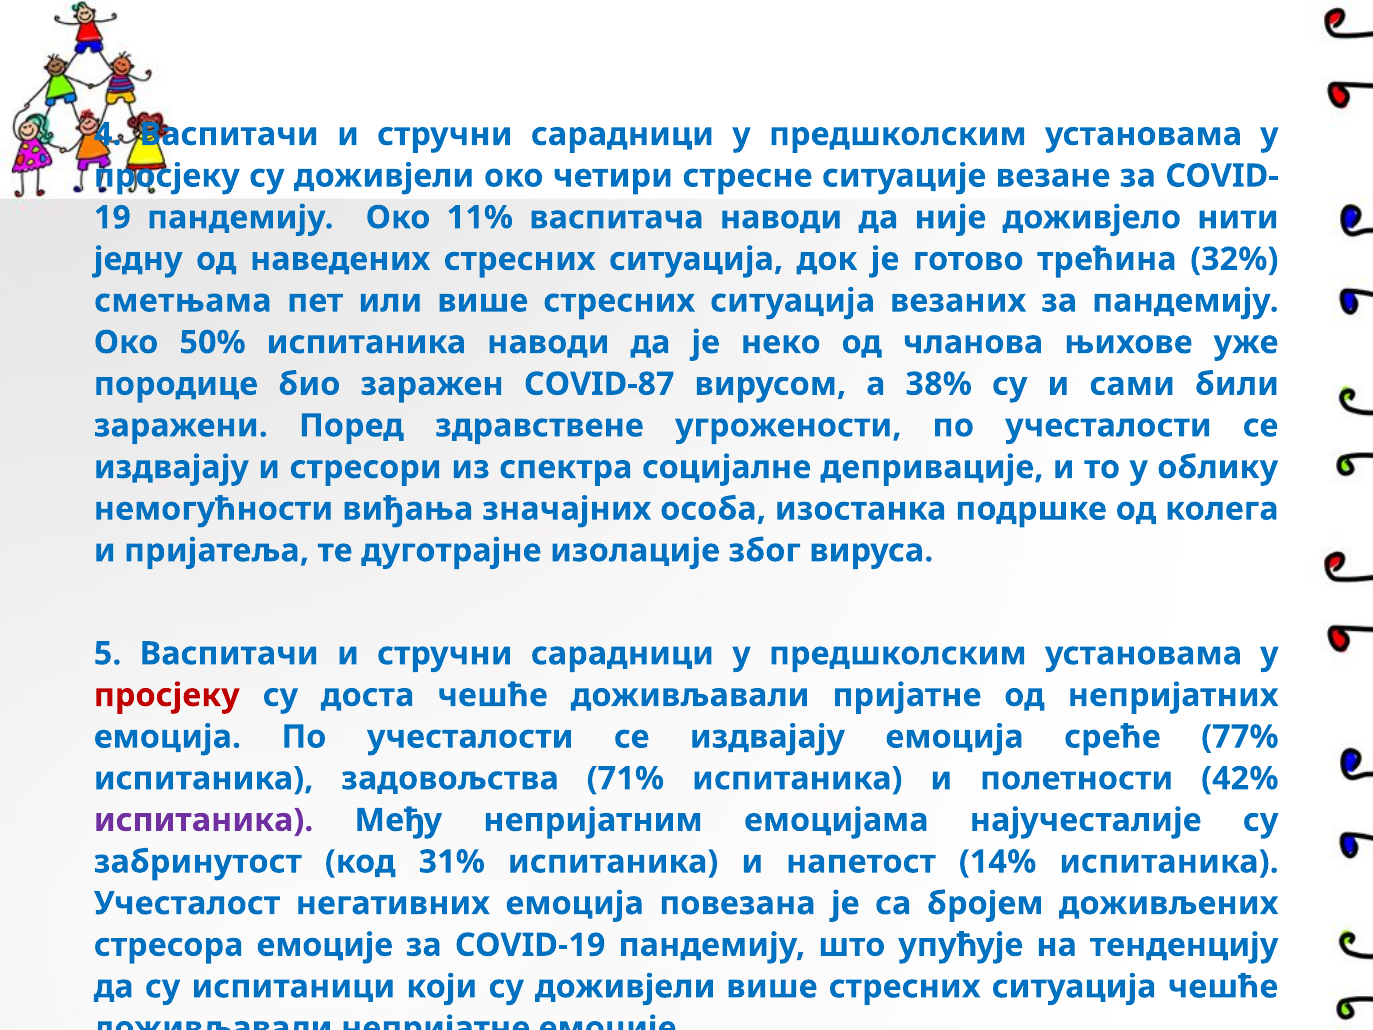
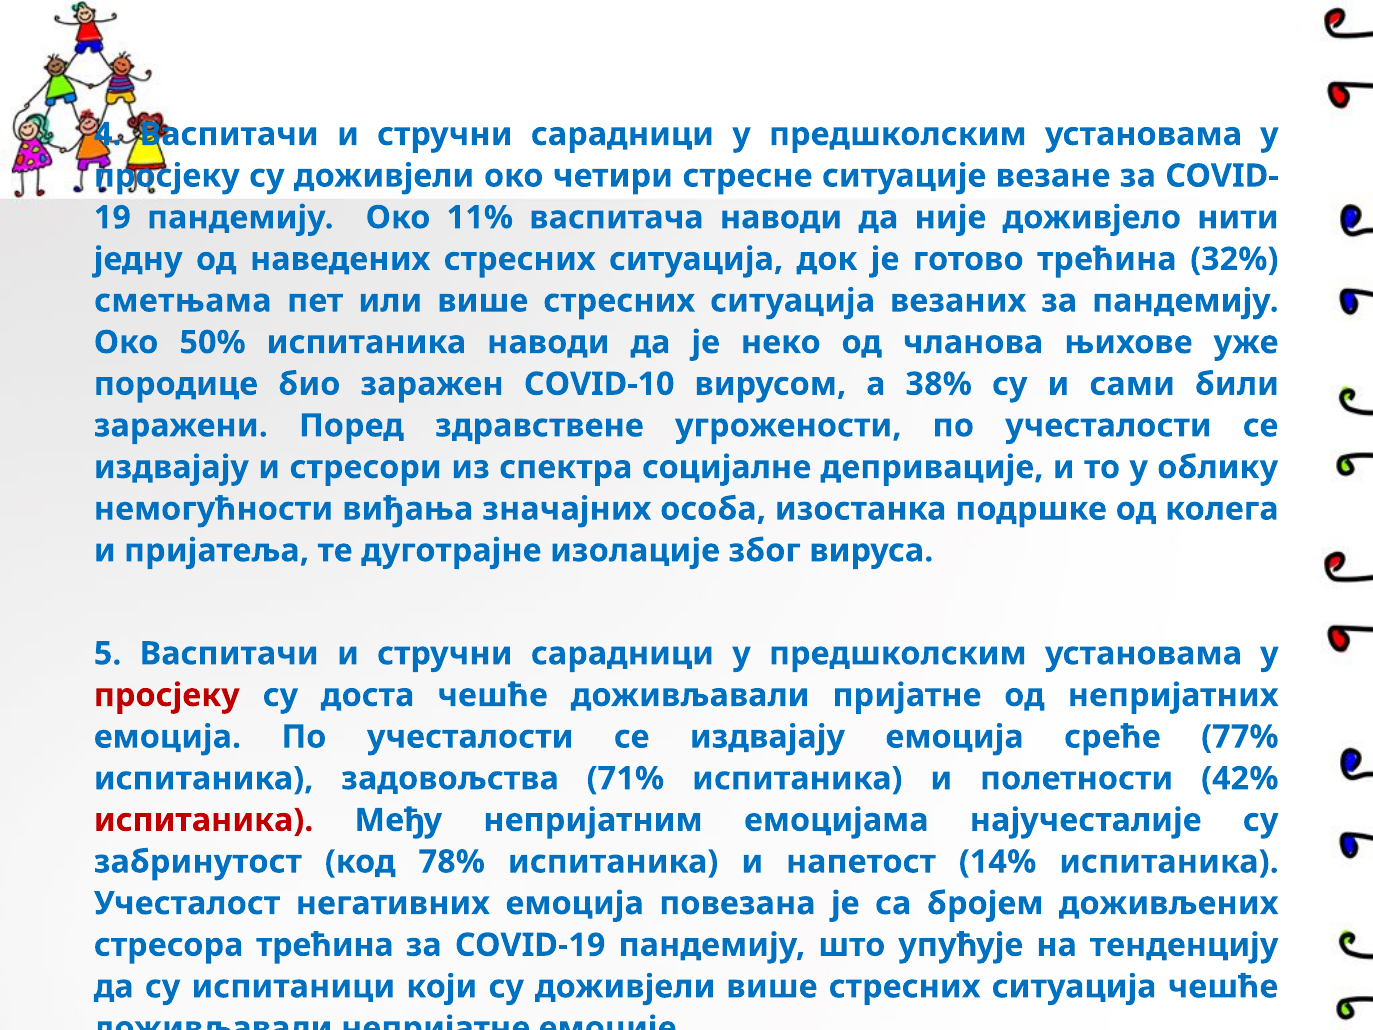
COVID-87: COVID-87 -> COVID-10
испитаника at (204, 820) colour: purple -> red
31%: 31% -> 78%
стресора емоције: емоције -> трећина
